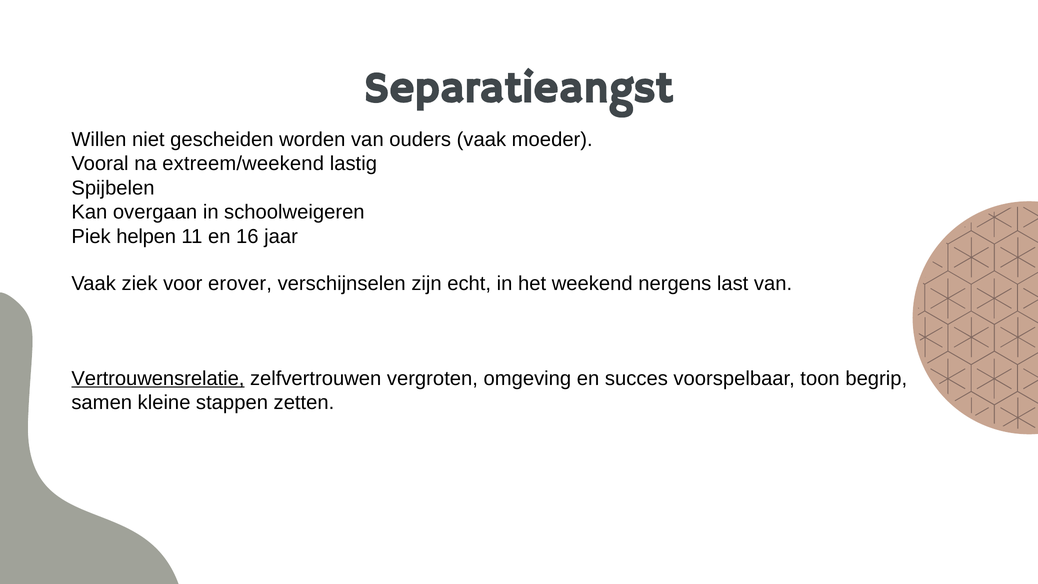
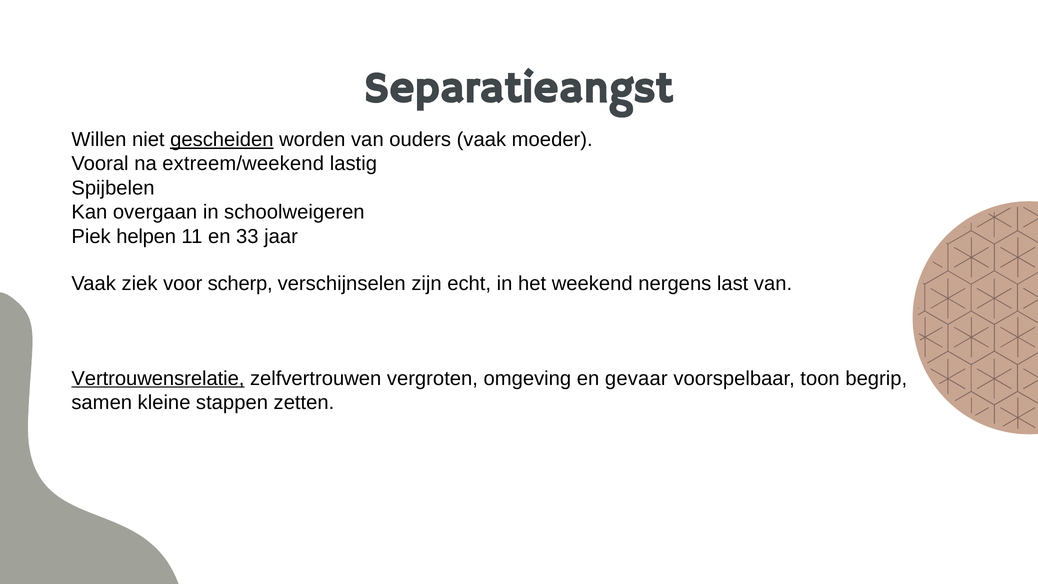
gescheiden underline: none -> present
16: 16 -> 33
erover: erover -> scherp
succes: succes -> gevaar
